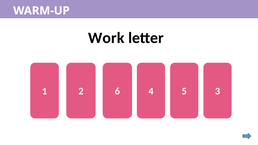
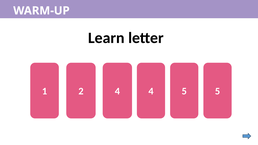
Work: Work -> Learn
2 6: 6 -> 4
5 3: 3 -> 5
